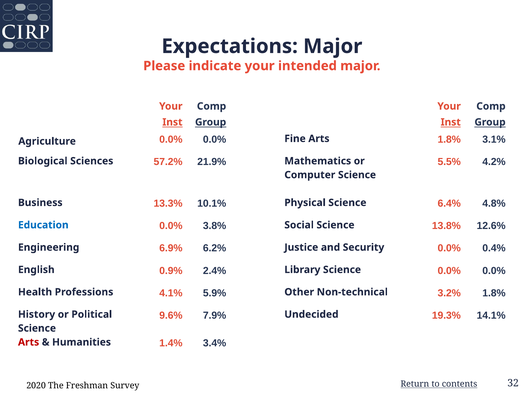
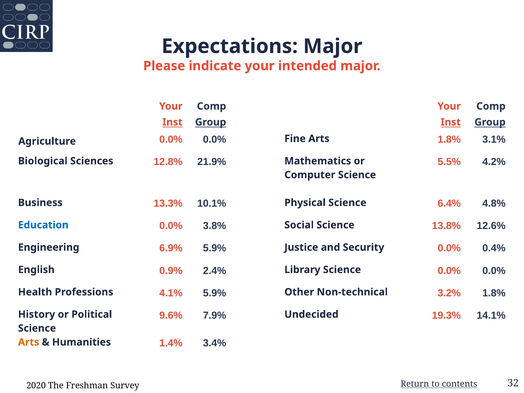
57.2%: 57.2% -> 12.8%
6.9% 6.2%: 6.2% -> 5.9%
Arts at (29, 342) colour: red -> orange
